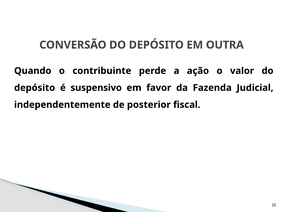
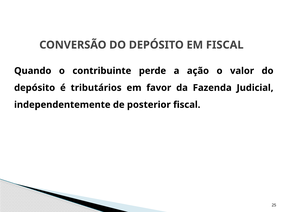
EM OUTRA: OUTRA -> FISCAL
suspensivo: suspensivo -> tributários
